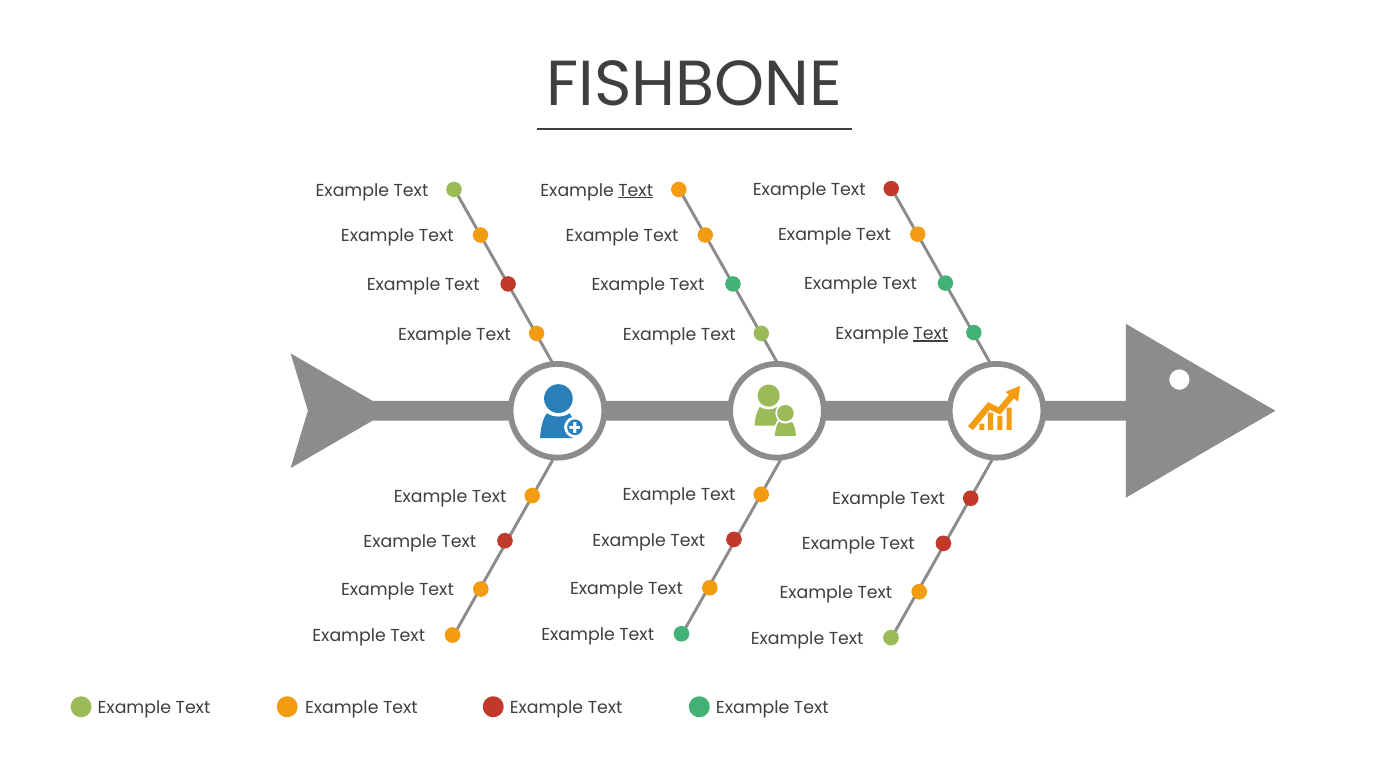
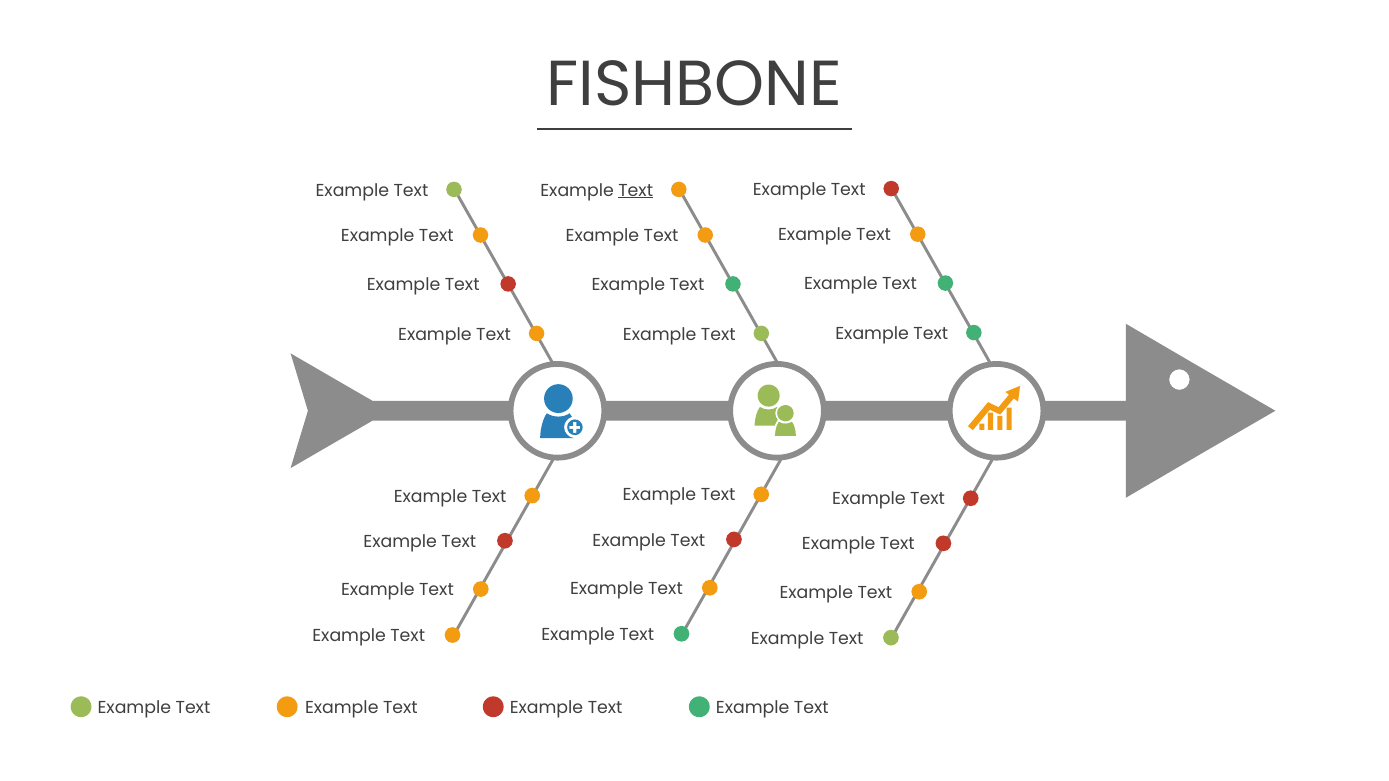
Text at (931, 334) underline: present -> none
